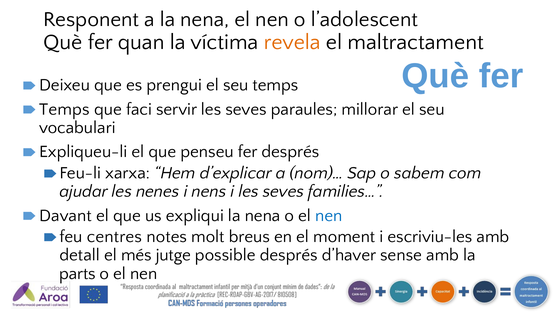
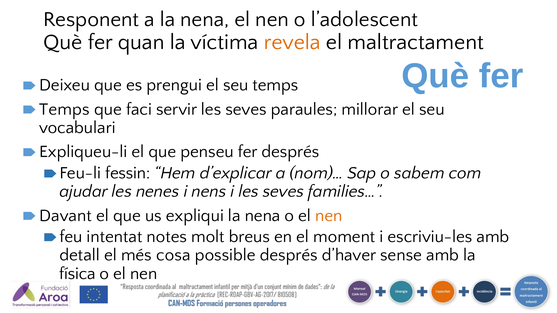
xarxa: xarxa -> fessin
nen at (329, 216) colour: blue -> orange
centres: centres -> intentat
jutge: jutge -> cosa
parts: parts -> física
